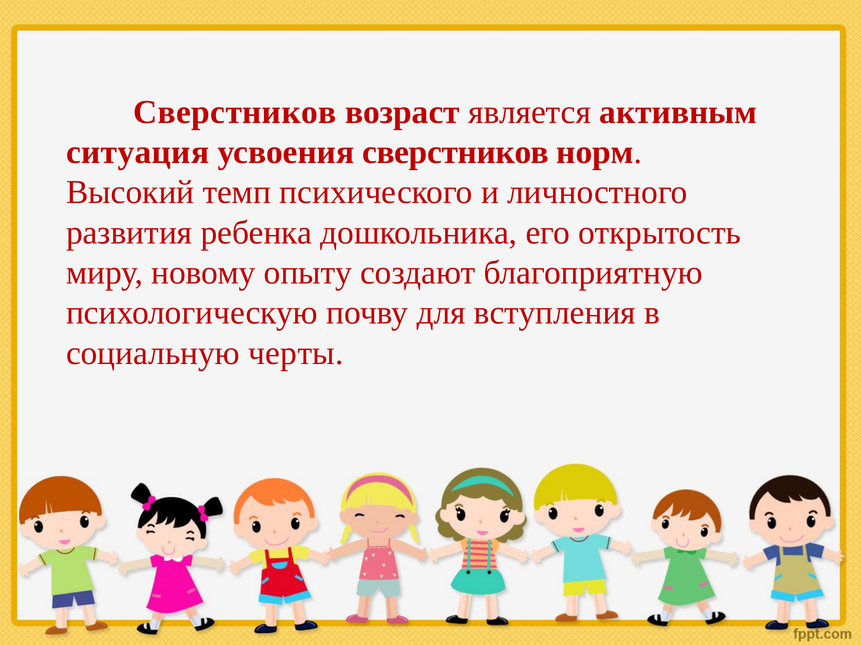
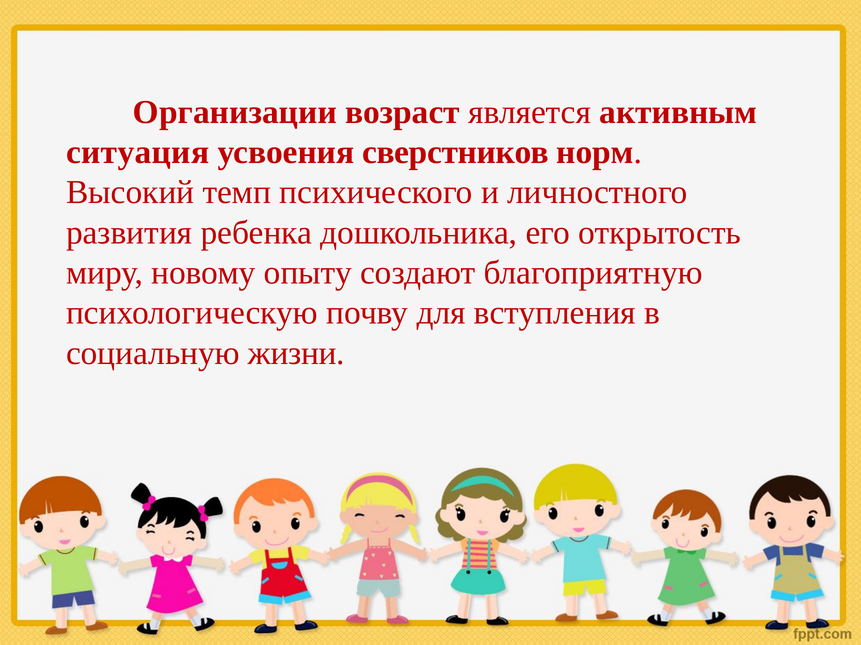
Сверстников at (235, 112): Сверстников -> Организации
черты: черты -> жизни
